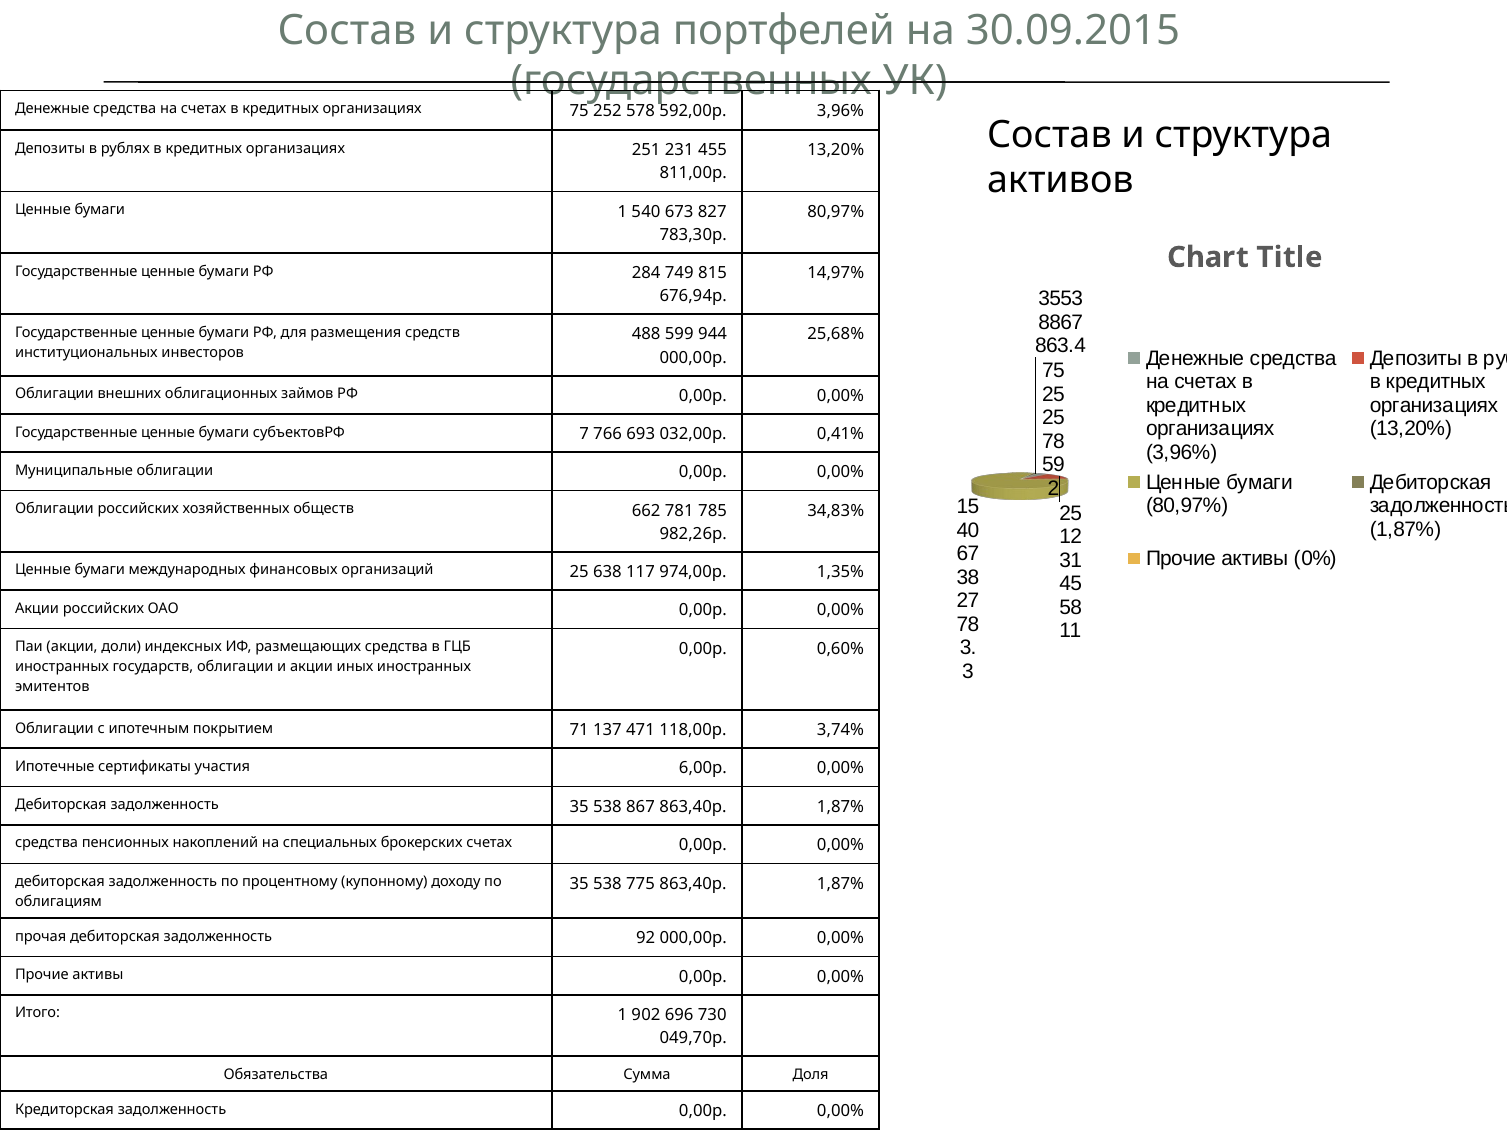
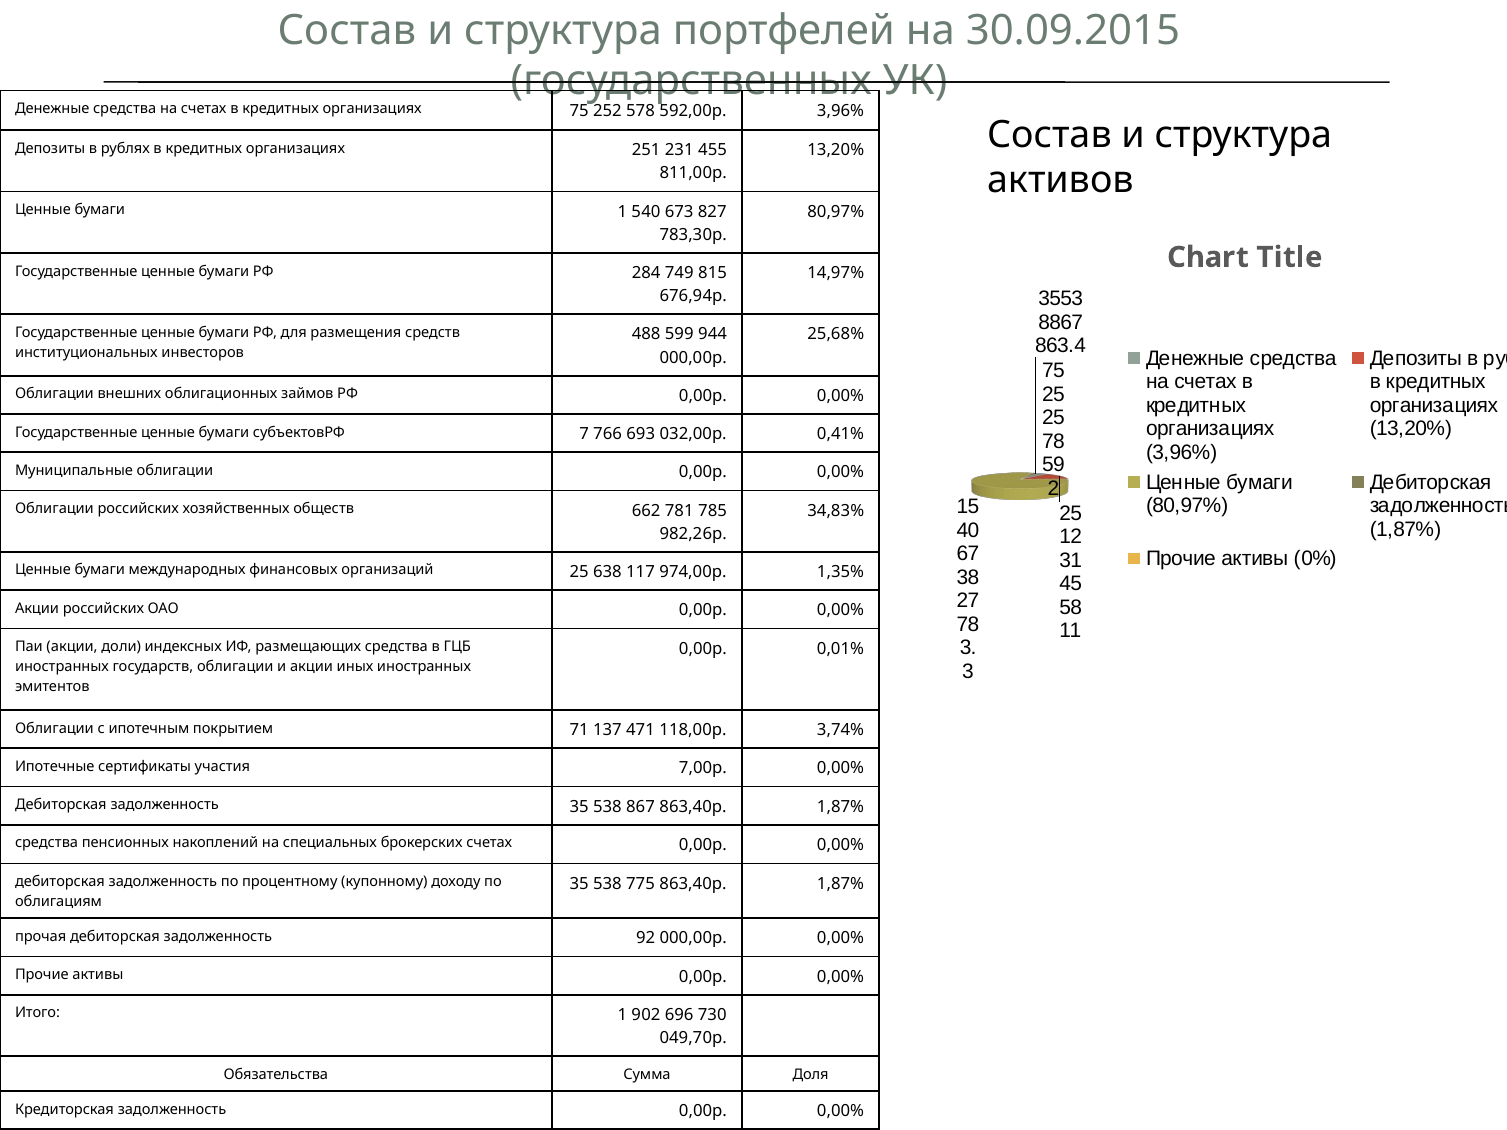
0,60%: 0,60% -> 0,01%
6,00р: 6,00р -> 7,00р
